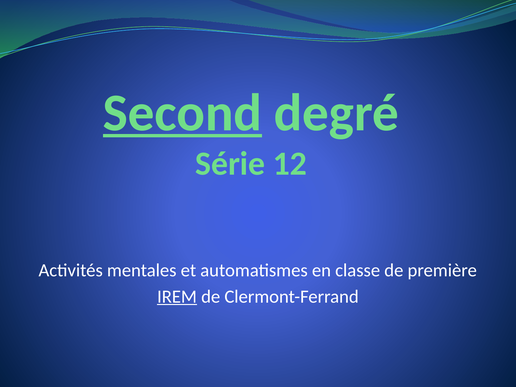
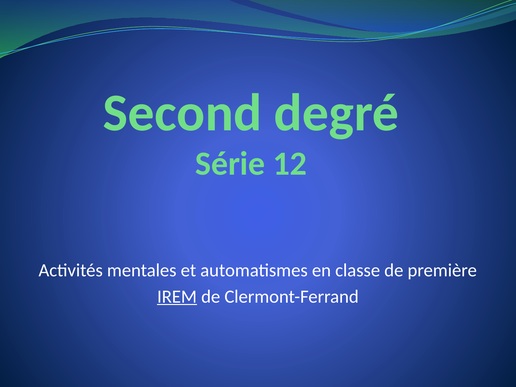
Second underline: present -> none
